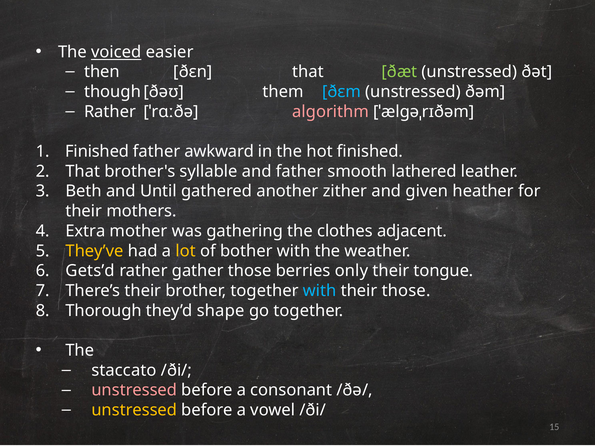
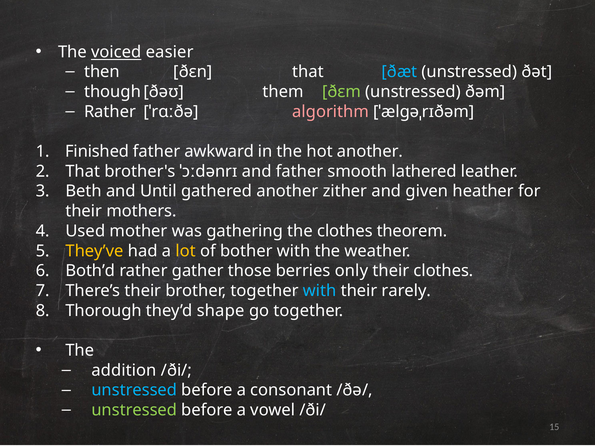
ðæt colour: light green -> light blue
ðɛm colour: light blue -> light green
hot finished: finished -> another
syllable: syllable -> ˈɔːdənrɪ
Extra: Extra -> Used
adjacent: adjacent -> theorem
Gets’d: Gets’d -> Both’d
their tongue: tongue -> clothes
their those: those -> rarely
staccato: staccato -> addition
unstressed at (134, 390) colour: pink -> light blue
unstressed at (134, 409) colour: yellow -> light green
